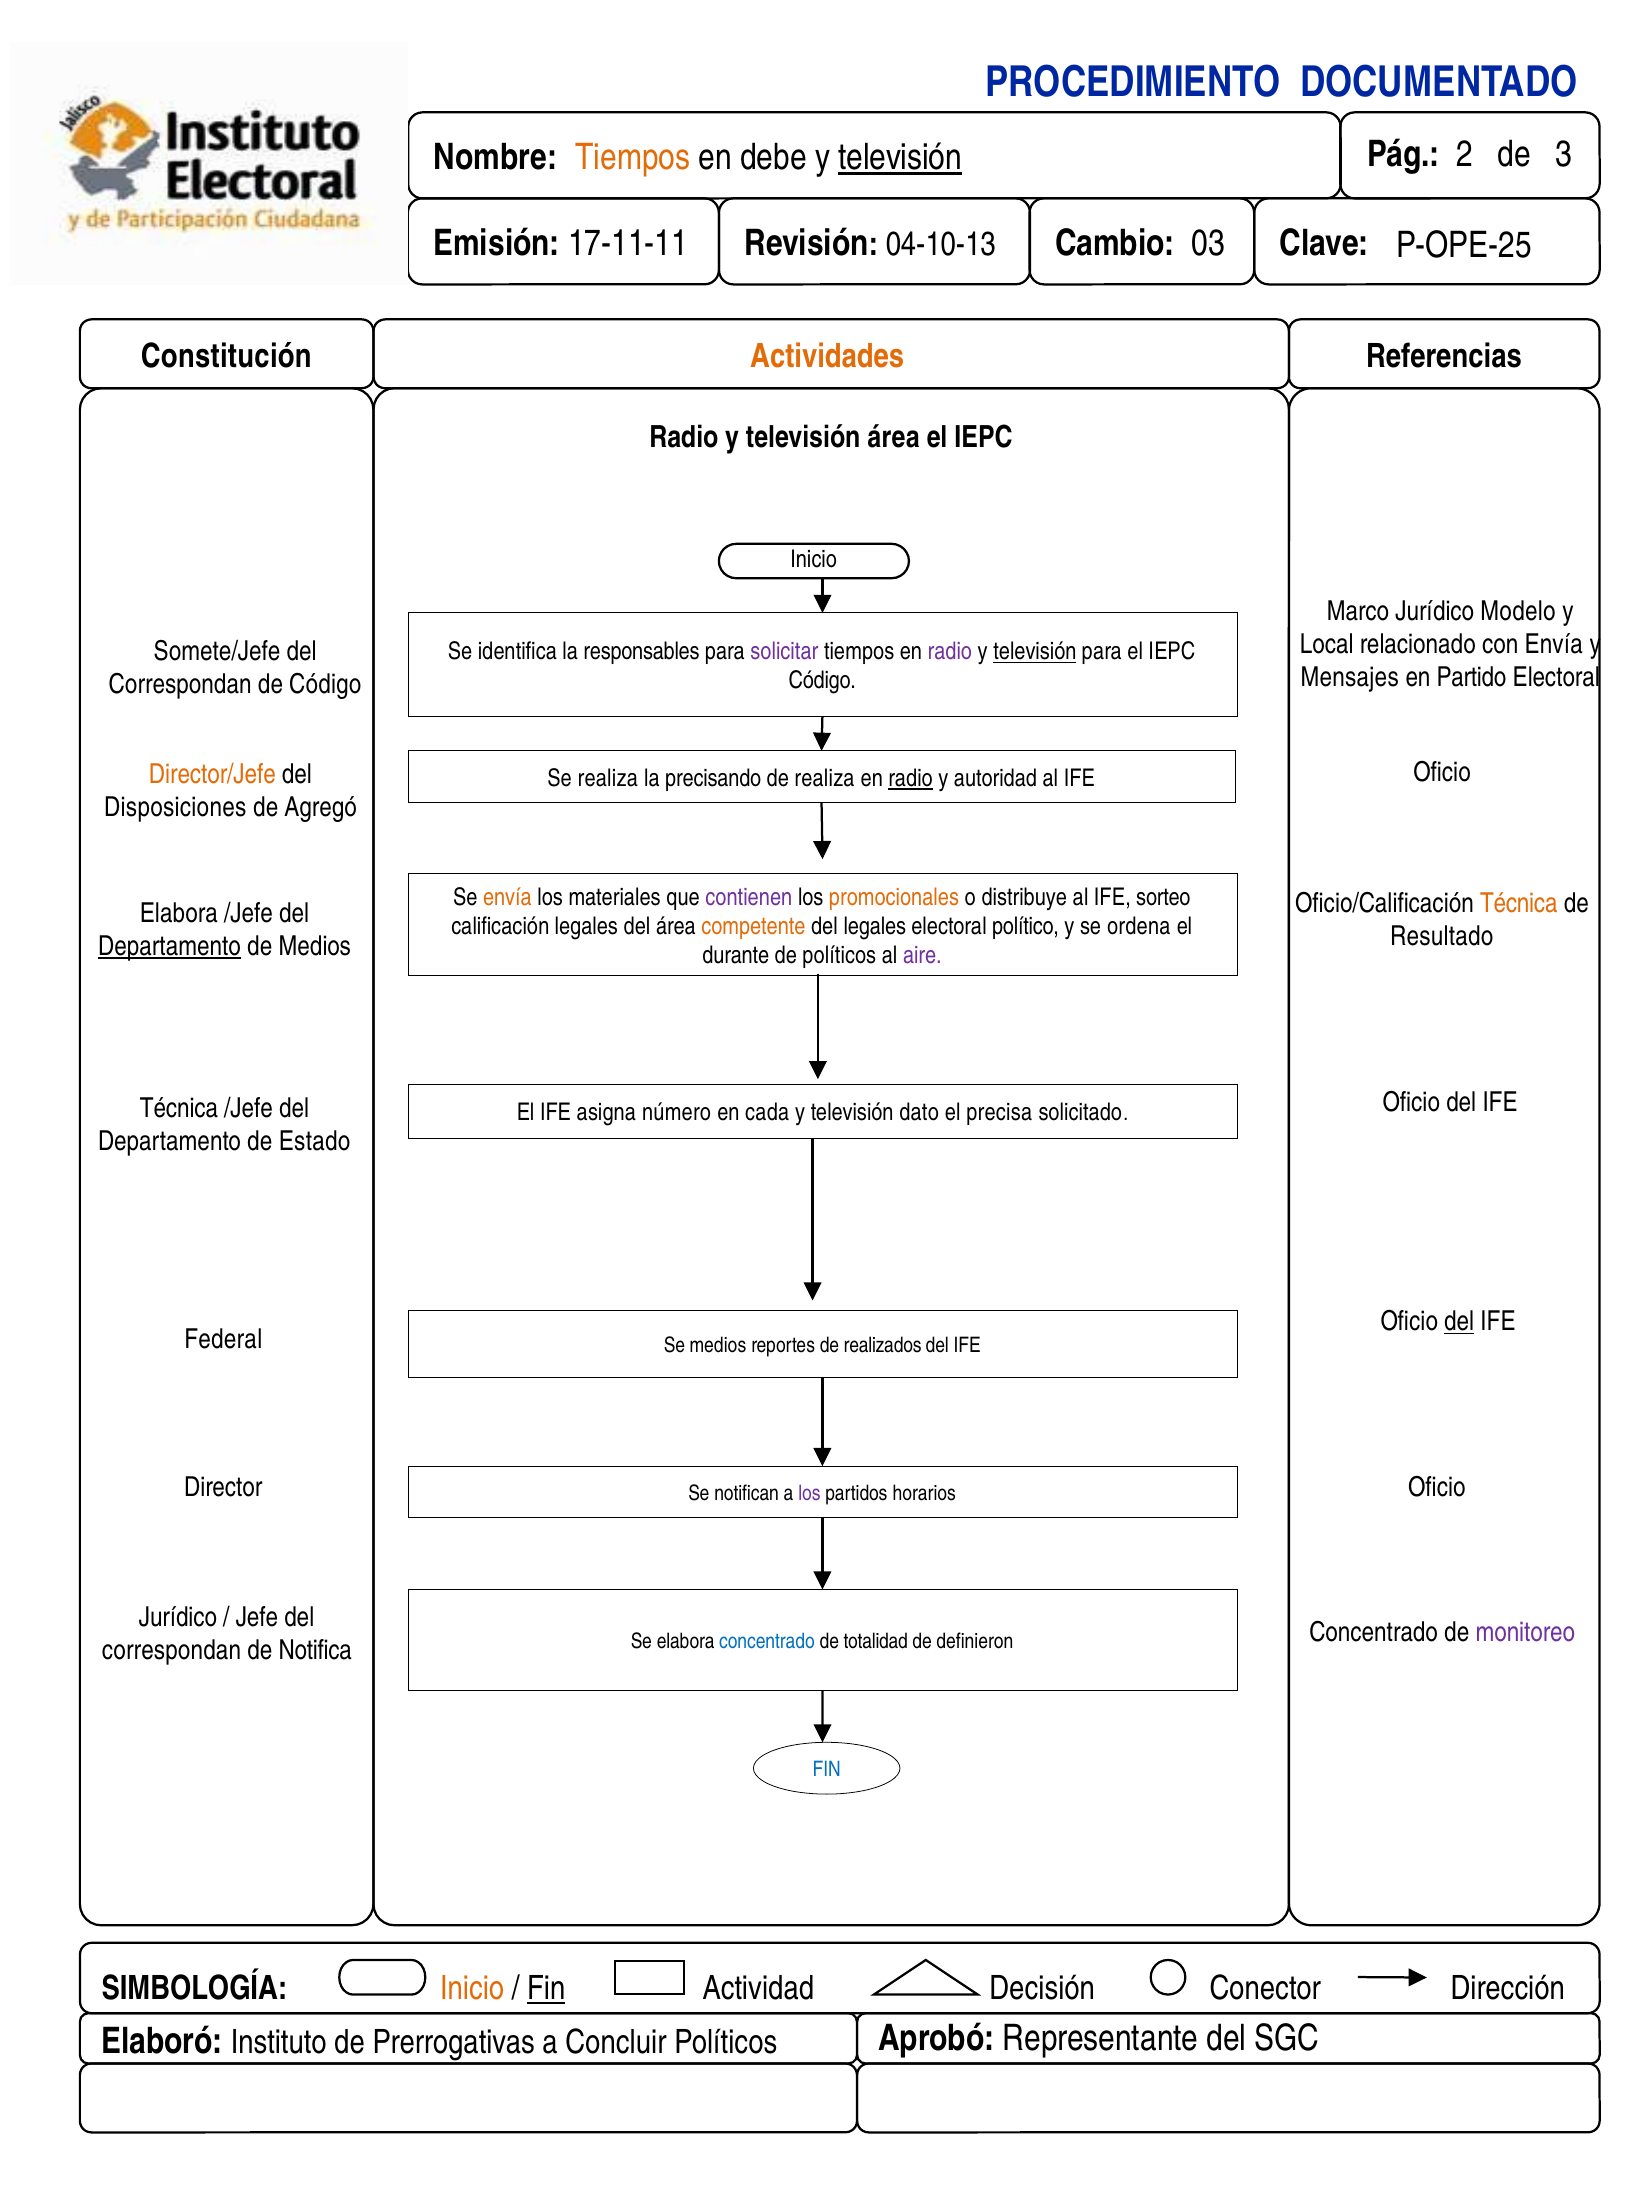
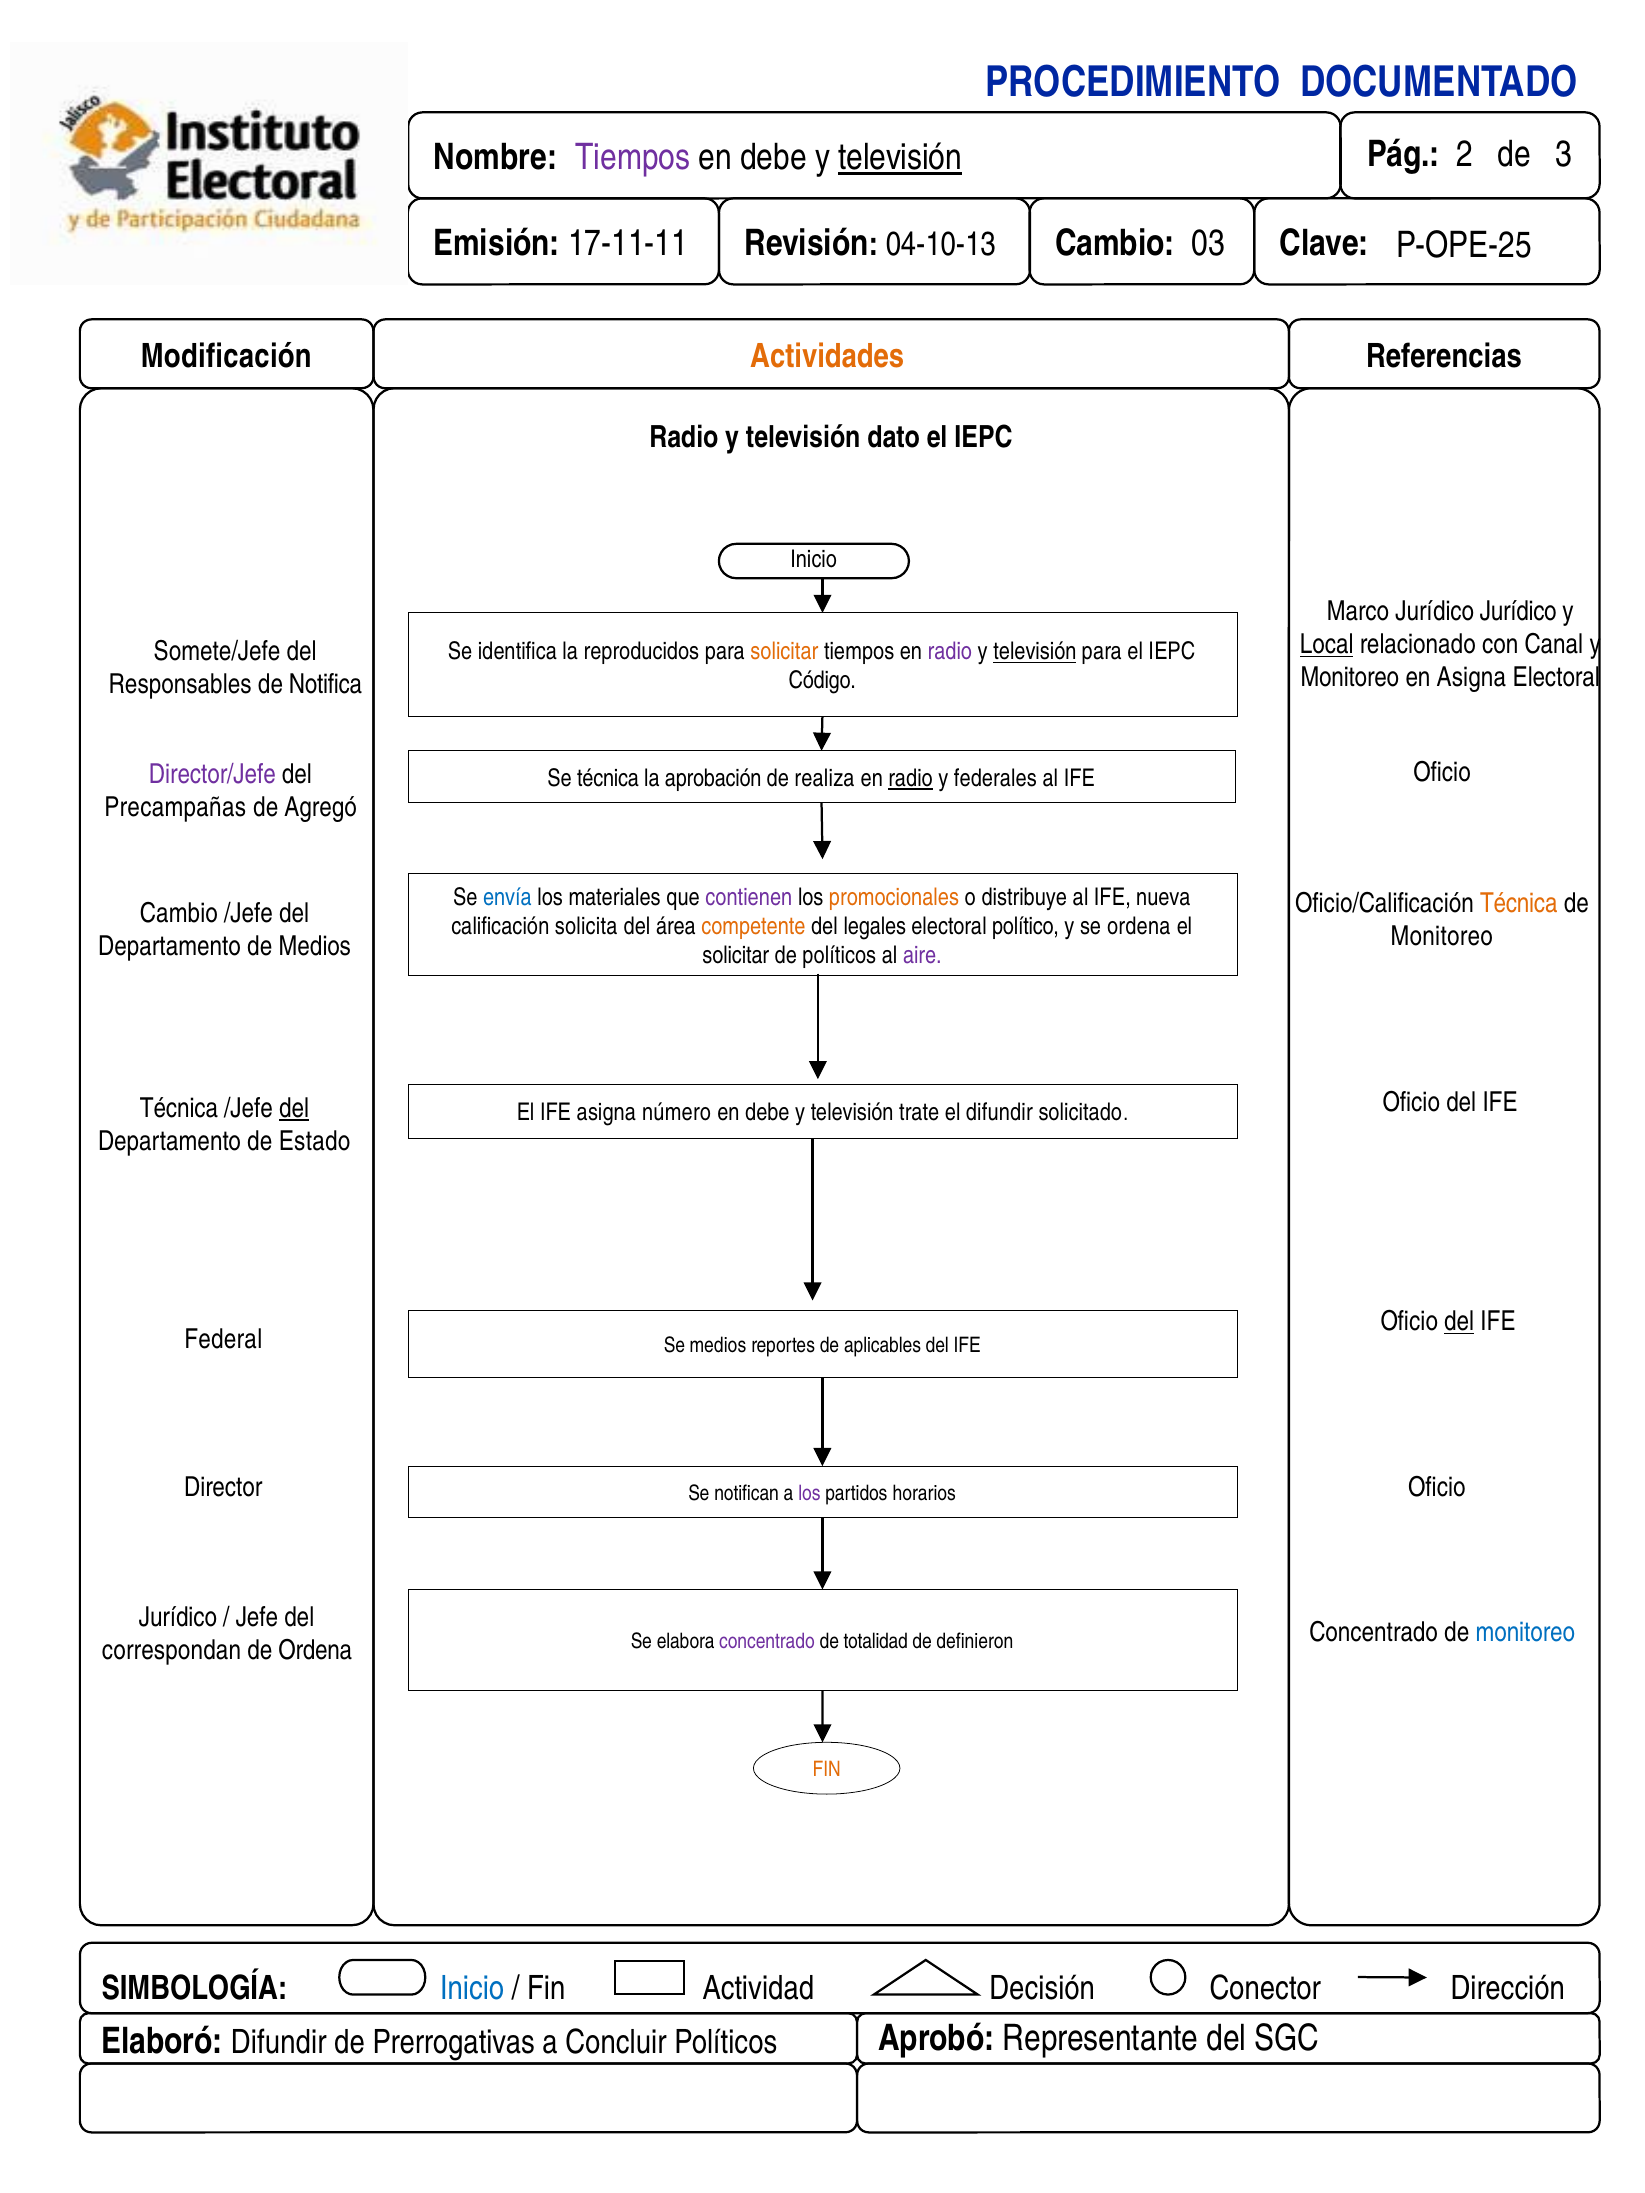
Tiempos at (633, 158) colour: orange -> purple
Constitución: Constitución -> Modificación
televisión área: área -> dato
Jurídico Modelo: Modelo -> Jurídico
Local underline: none -> present
con Envía: Envía -> Canal
responsables: responsables -> reproducidos
solicitar at (784, 652) colour: purple -> orange
Mensajes at (1350, 678): Mensajes -> Monitoreo
en Partido: Partido -> Asigna
Correspondan at (180, 685): Correspondan -> Responsables
de Código: Código -> Notifica
Director/Jefe colour: orange -> purple
Se realiza: realiza -> técnica
precisando: precisando -> aprobación
autoridad: autoridad -> federales
Disposiciones: Disposiciones -> Precampañas
envía at (507, 897) colour: orange -> blue
sorteo: sorteo -> nueva
Elabora at (179, 913): Elabora -> Cambio
calificación legales: legales -> solicita
Resultado at (1442, 936): Resultado -> Monitoreo
Departamento at (170, 946) underline: present -> none
durante at (736, 956): durante -> solicitar
del at (294, 1108) underline: none -> present
cada at (767, 1113): cada -> debe
dato: dato -> trate
el precisa: precisa -> difundir
realizados: realizados -> aplicables
monitoreo at (1525, 1633) colour: purple -> blue
concentrado at (767, 1642) colour: blue -> purple
de Notifica: Notifica -> Ordena
FIN at (827, 1770) colour: blue -> orange
Inicio at (472, 1989) colour: orange -> blue
Fin at (546, 1989) underline: present -> none
Instituto at (279, 2042): Instituto -> Difundir
